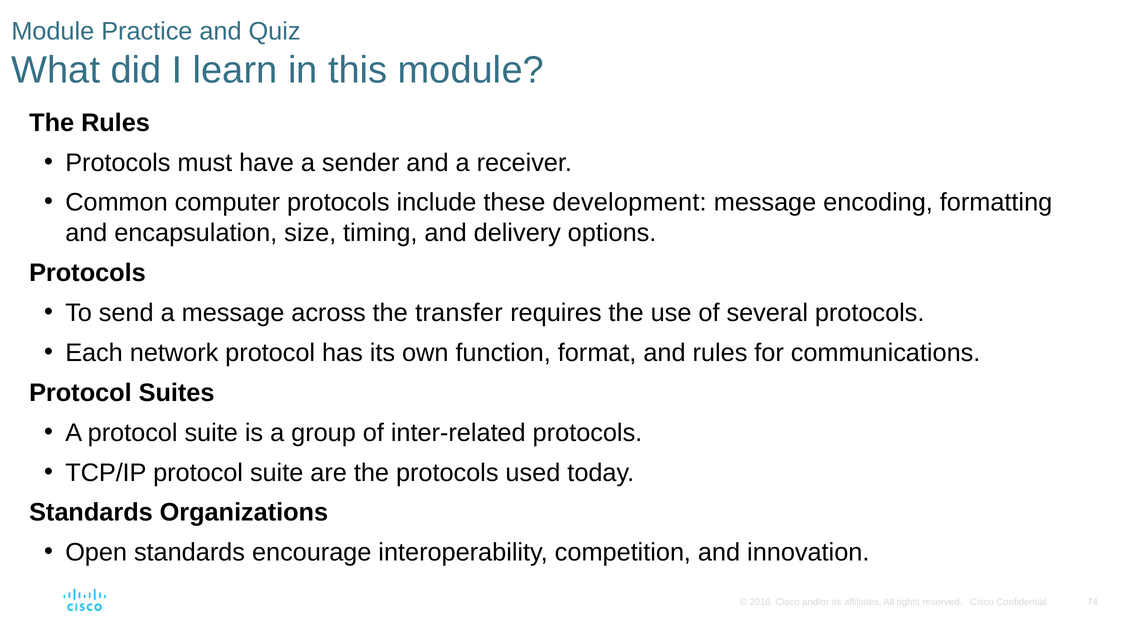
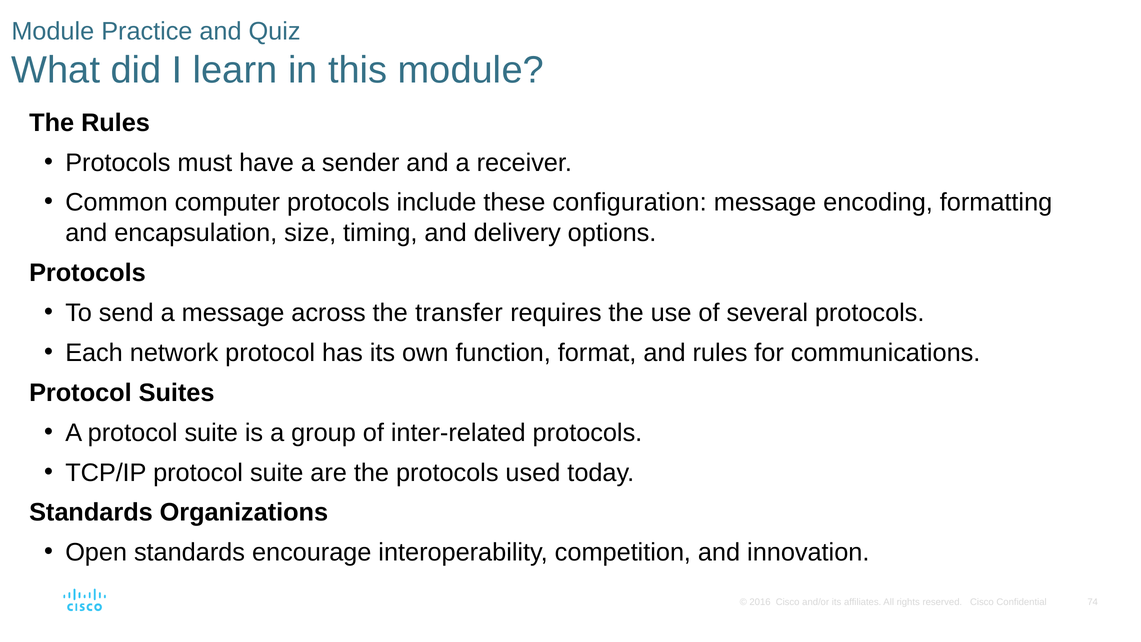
development: development -> configuration
